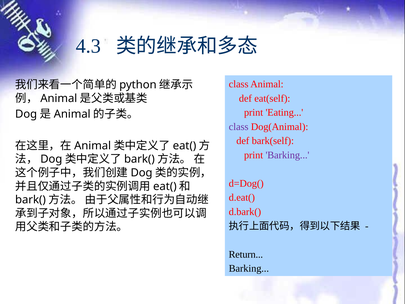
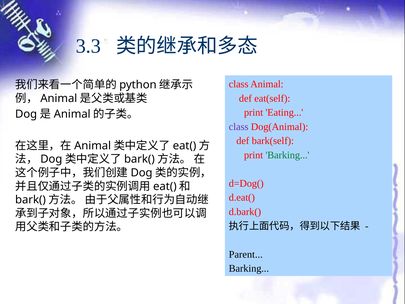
4.3: 4.3 -> 3.3
Barking at (287, 155) colour: purple -> green
Return: Return -> Parent
